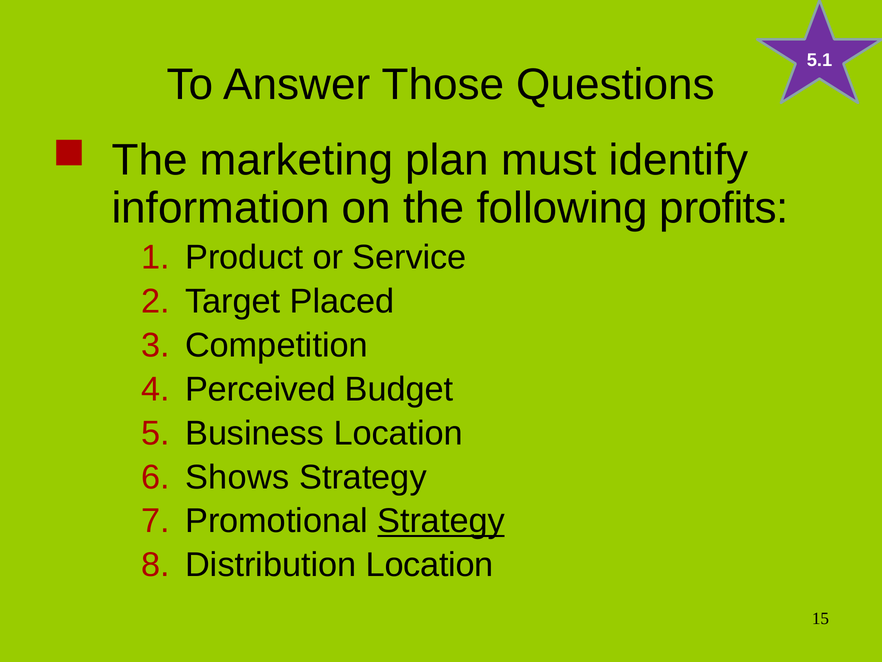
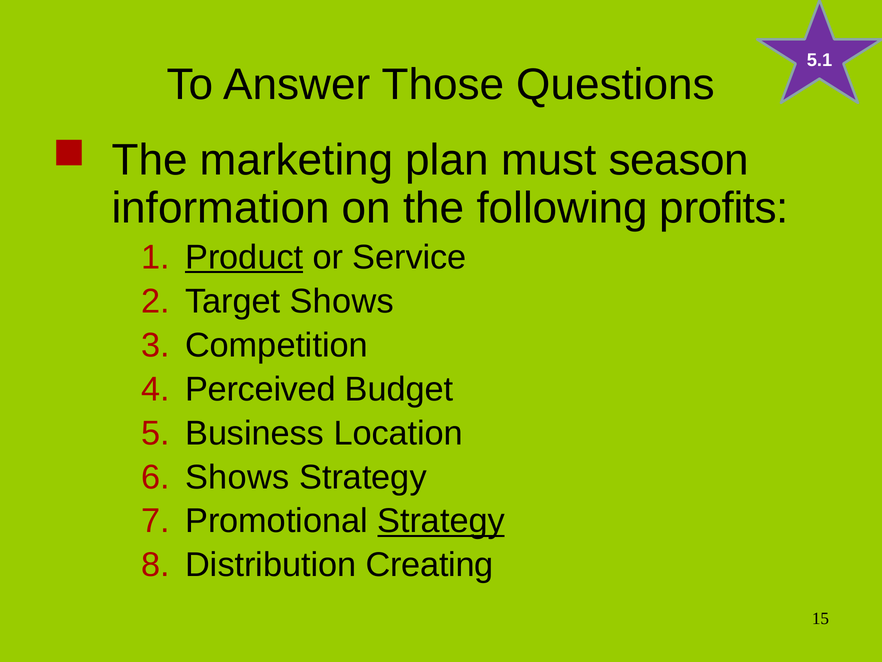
identify: identify -> season
Product underline: none -> present
Target Placed: Placed -> Shows
Distribution Location: Location -> Creating
